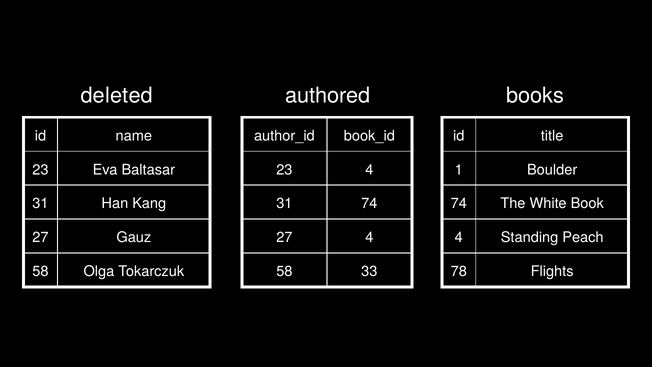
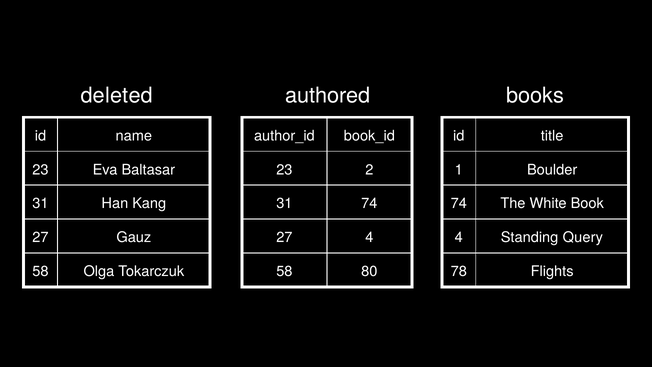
23 4: 4 -> 2
Peach: Peach -> Query
33: 33 -> 80
